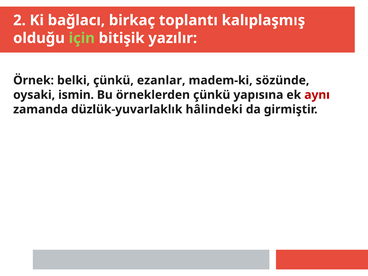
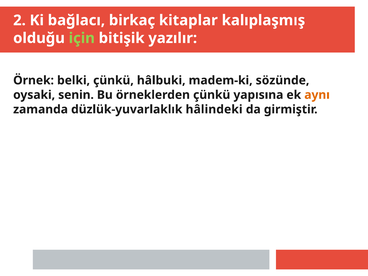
toplantı: toplantı -> kitaplar
ezanlar: ezanlar -> hâlbuki
ismin: ismin -> senin
aynı colour: red -> orange
